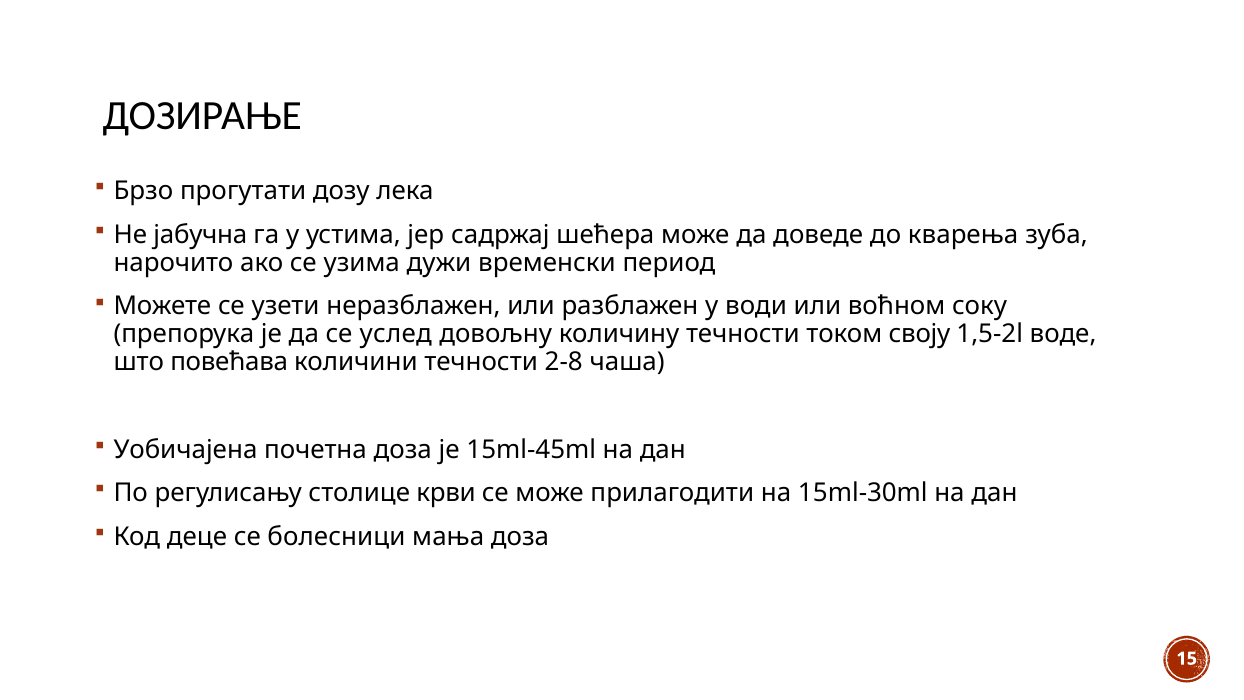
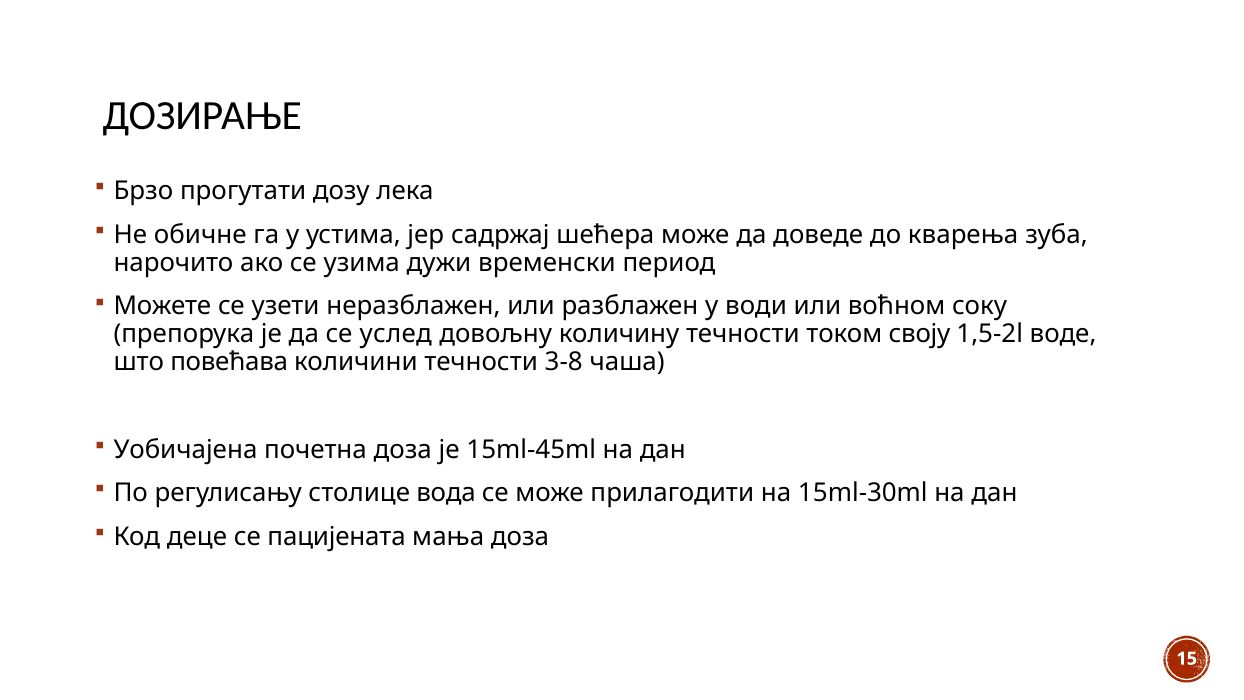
јабучна: јабучна -> обичне
2-8: 2-8 -> 3-8
крви: крви -> вода
болесници: болесници -> пацијената
